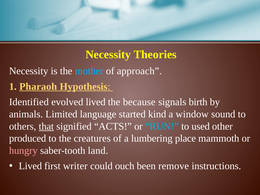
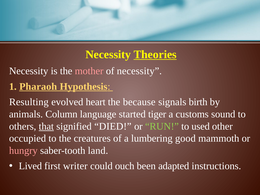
Theories underline: none -> present
mother colour: light blue -> pink
of approach: approach -> necessity
Identified: Identified -> Resulting
evolved lived: lived -> heart
Limited: Limited -> Column
kind: kind -> tiger
window: window -> customs
ACTS: ACTS -> DIED
RUN colour: light blue -> light green
produced: produced -> occupied
place: place -> good
remove: remove -> adapted
